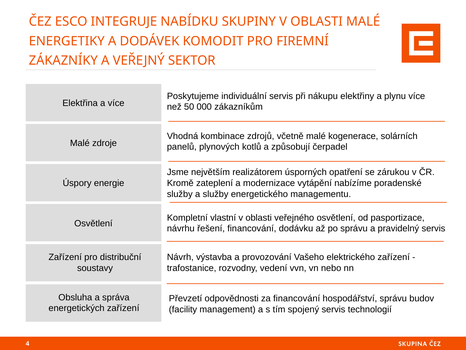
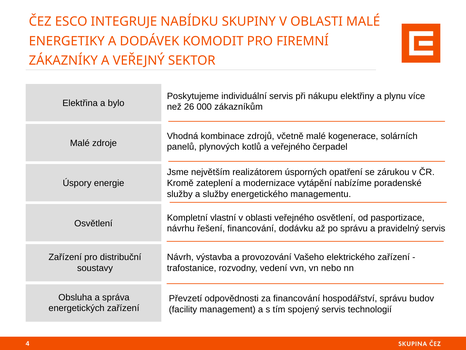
a více: více -> bylo
50: 50 -> 26
a způsobují: způsobují -> veřejného
